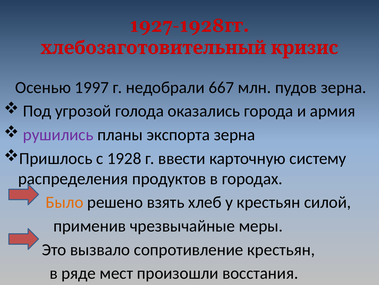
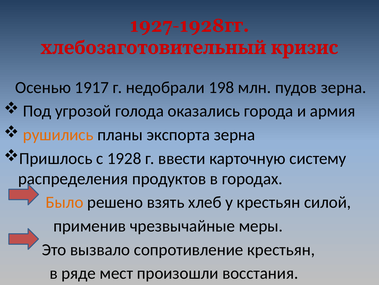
1997: 1997 -> 1917
667: 667 -> 198
рушились colour: purple -> orange
